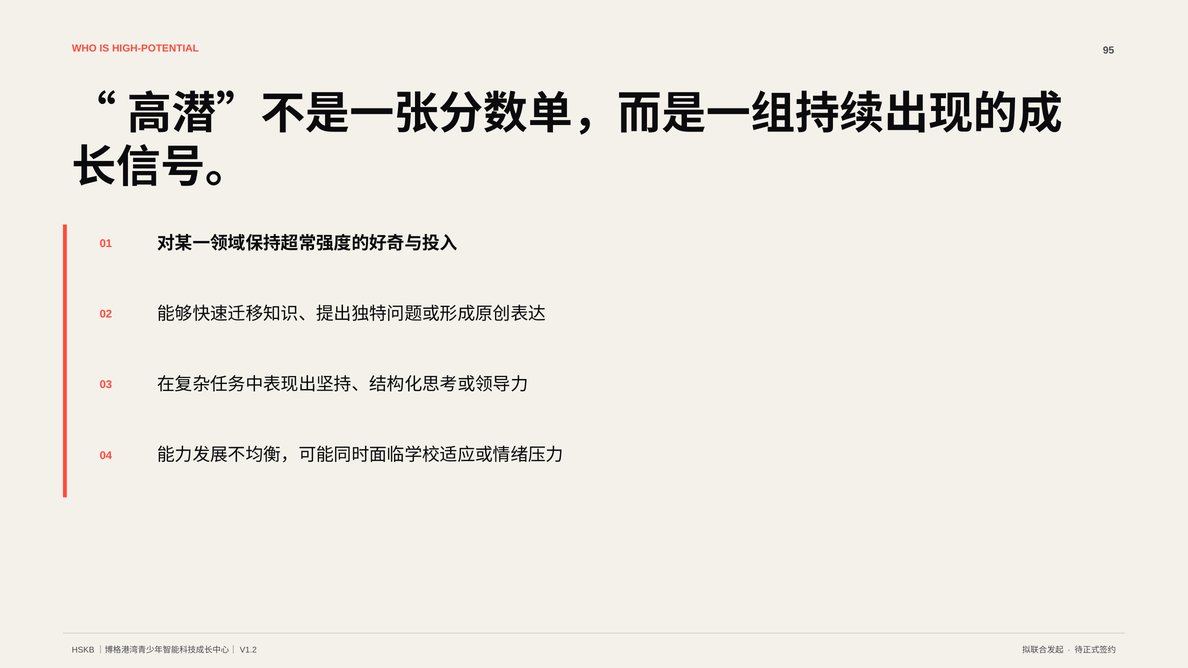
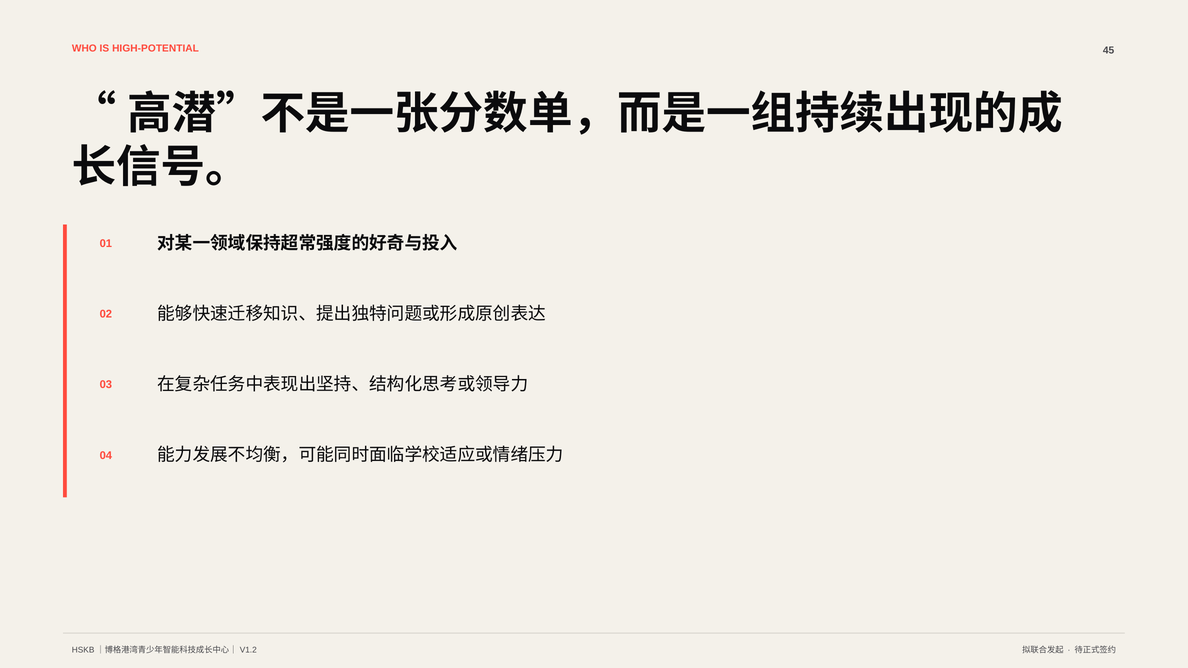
95: 95 -> 45
